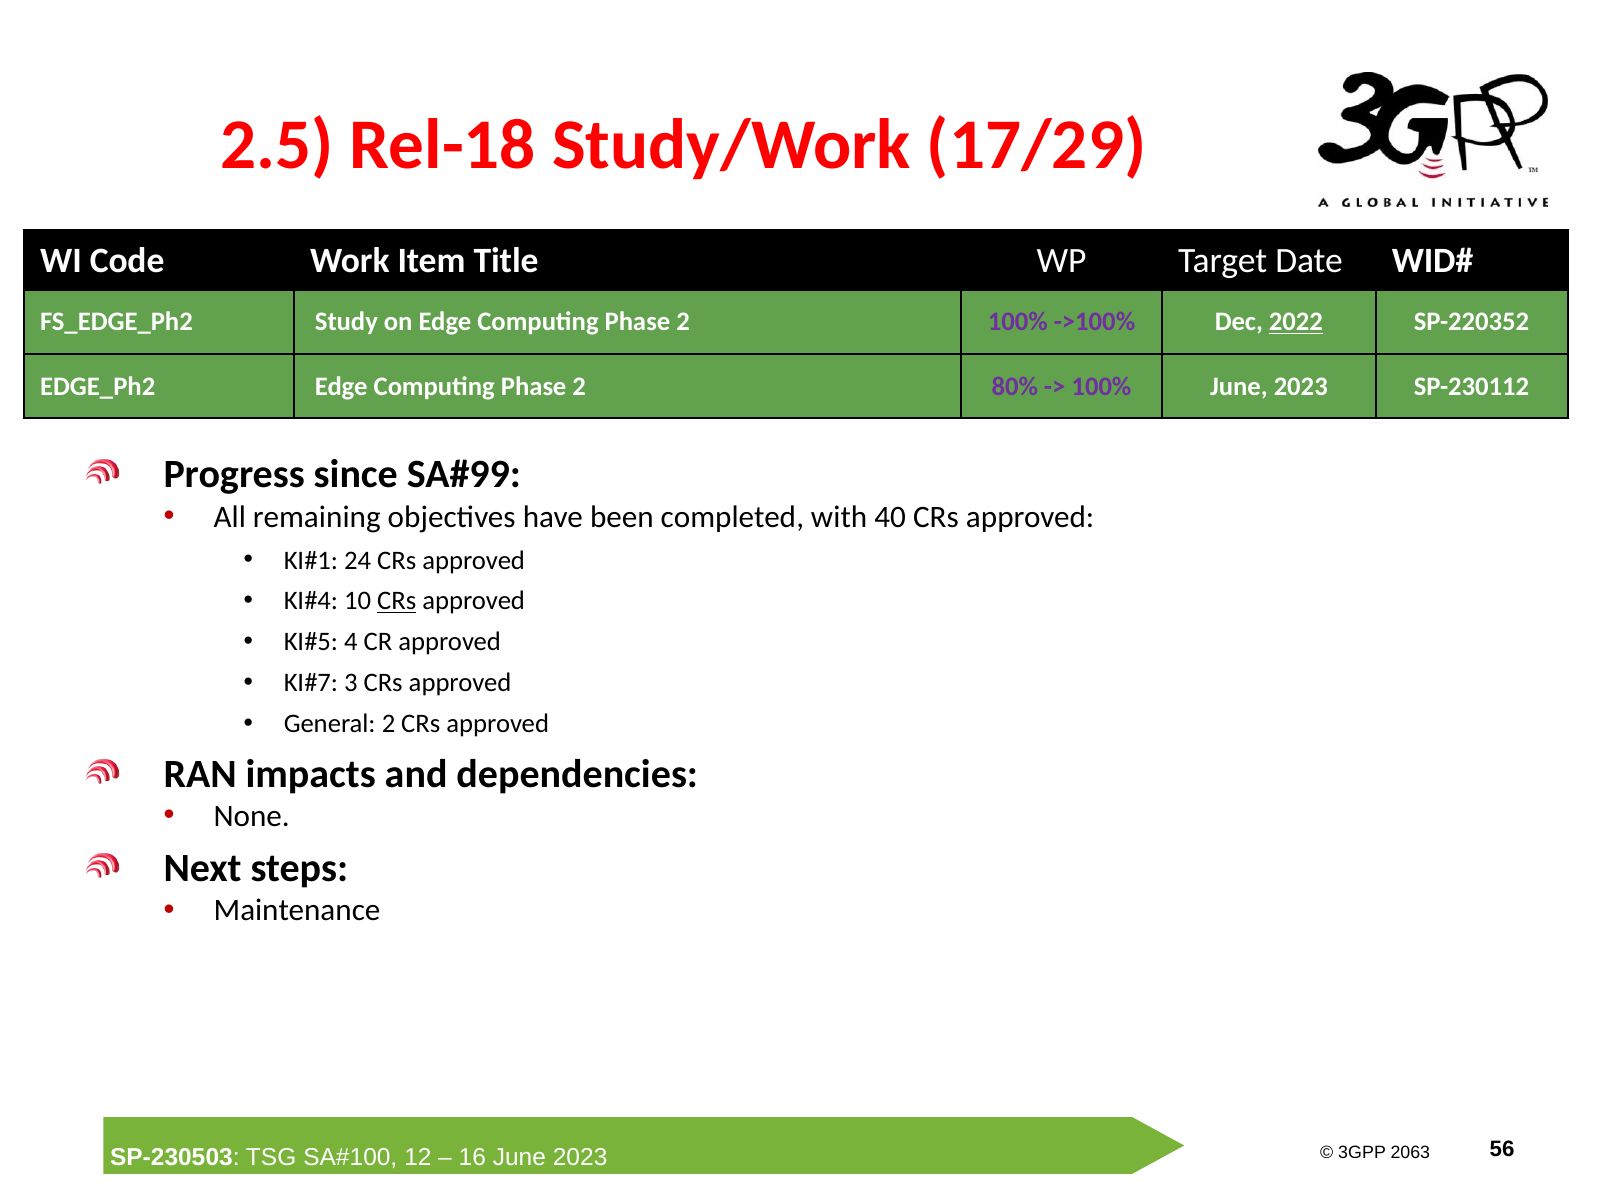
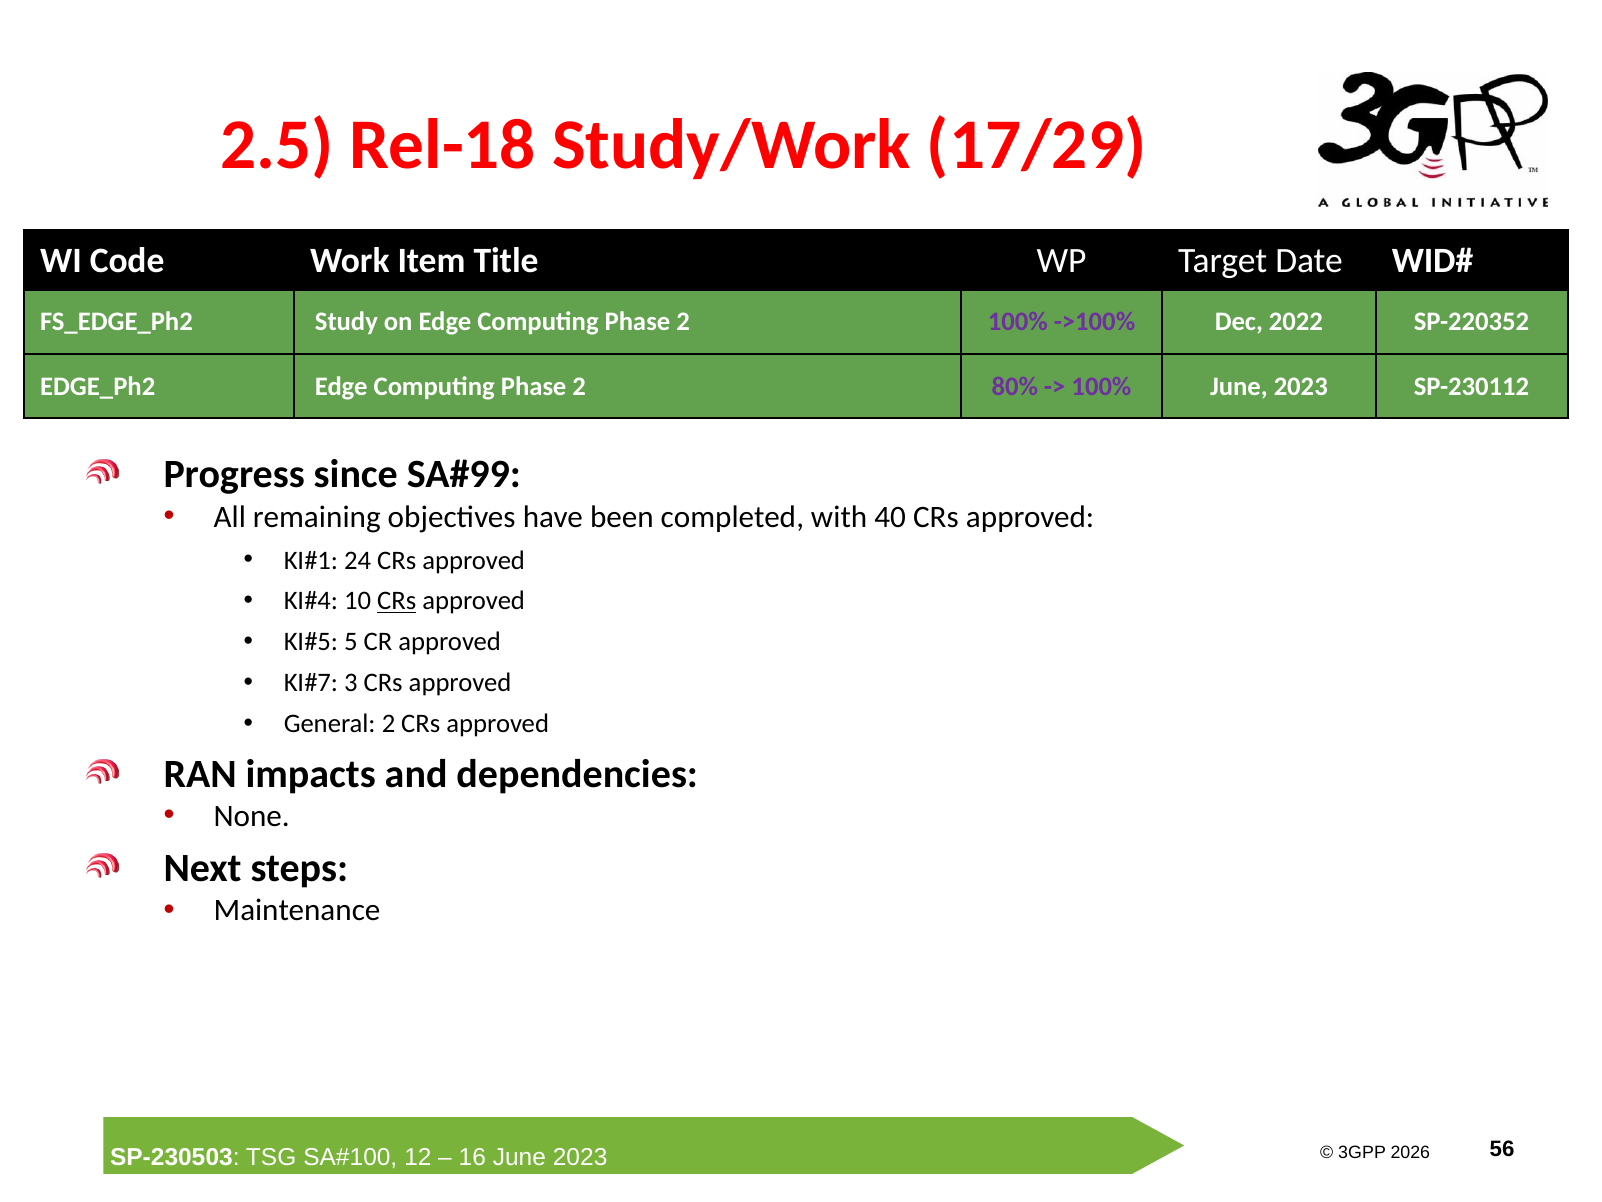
2022 underline: present -> none
4: 4 -> 5
2063: 2063 -> 2026
